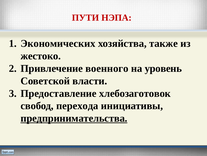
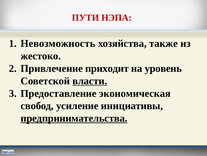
Экономических: Экономических -> Невозможность
военного: военного -> приходит
власти underline: none -> present
хлебозаготовок: хлебозаготовок -> экономическая
перехода: перехода -> усиление
